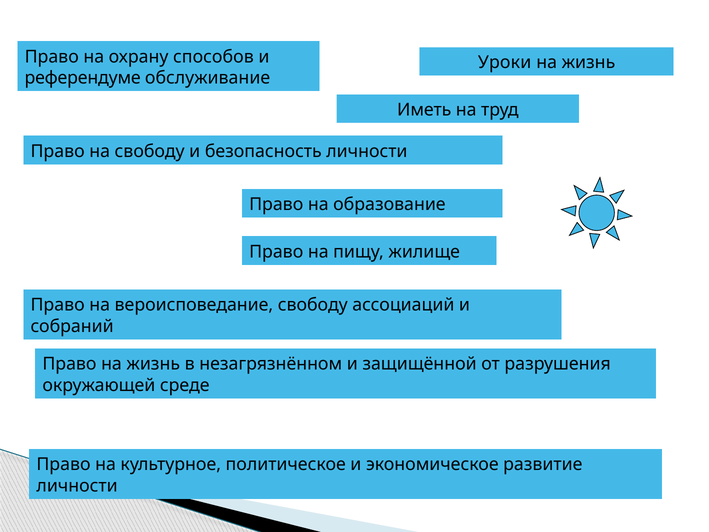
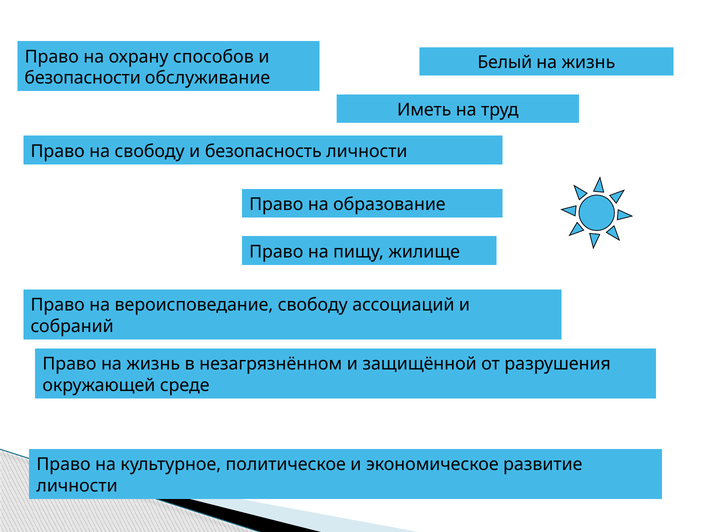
Уроки: Уроки -> Белый
референдуме: референдуме -> безопасности
